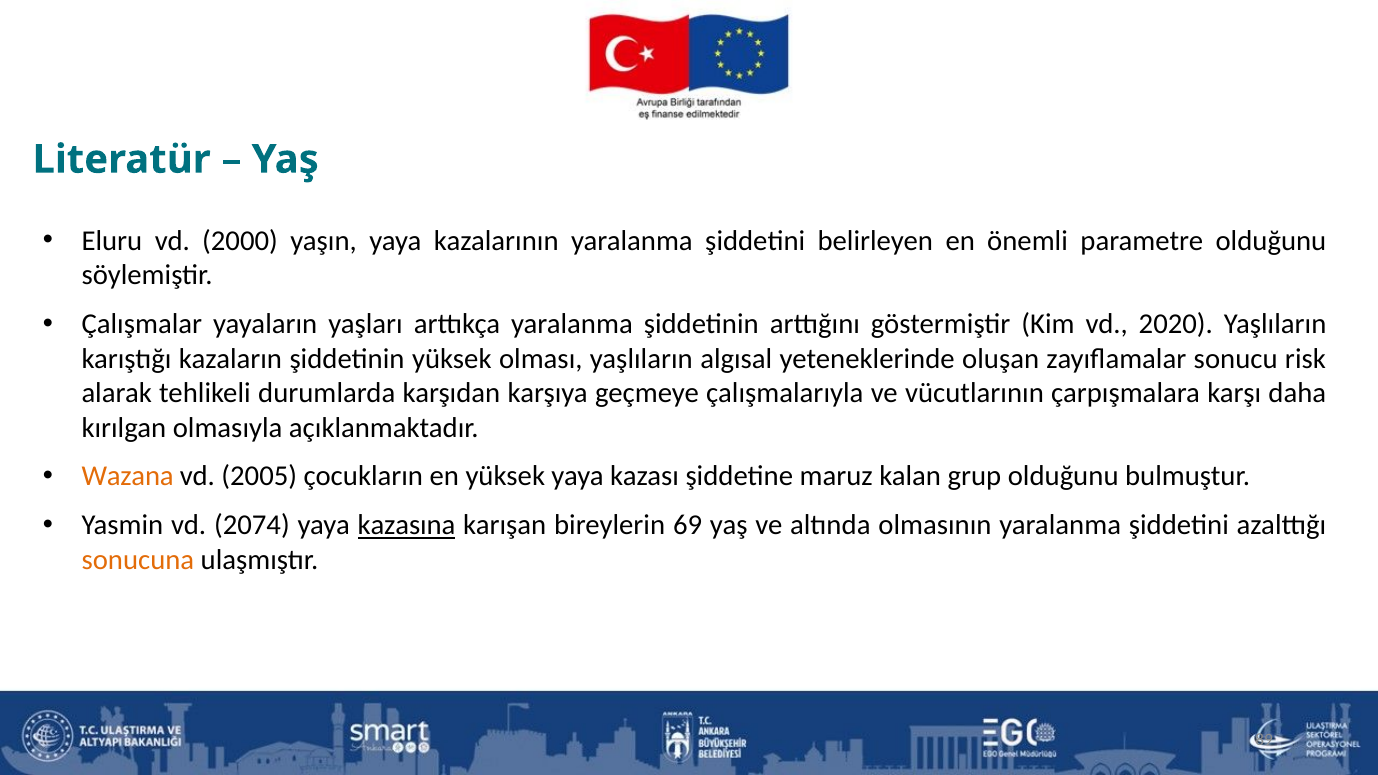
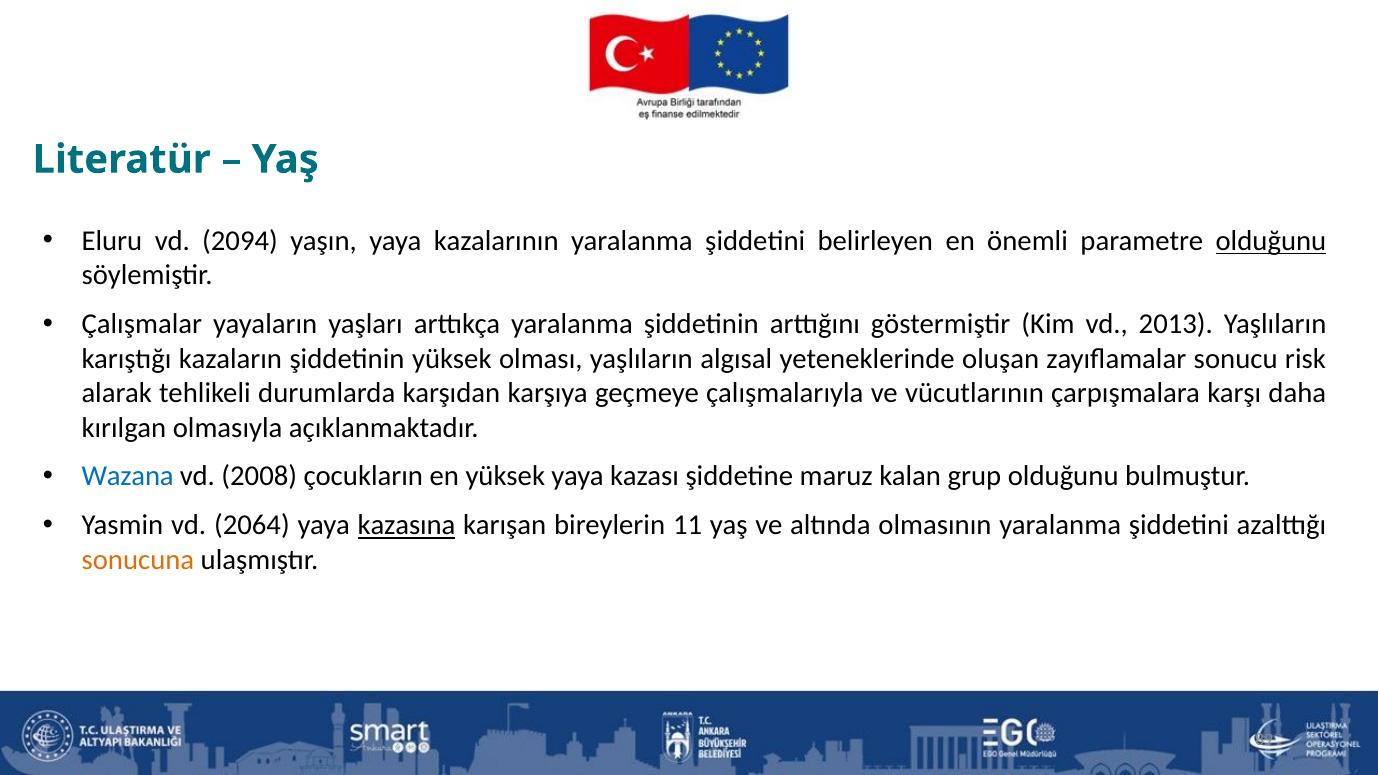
2000: 2000 -> 2094
olduğunu at (1271, 241) underline: none -> present
2020: 2020 -> 2013
Wazana colour: orange -> blue
2005: 2005 -> 2008
2074: 2074 -> 2064
69: 69 -> 11
